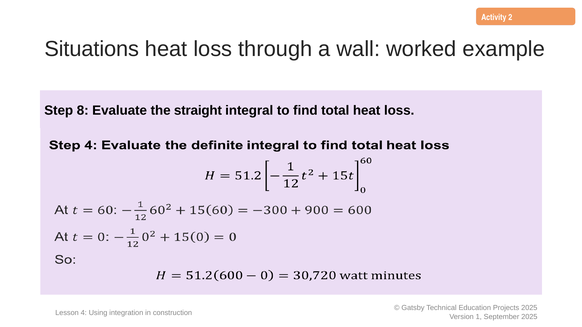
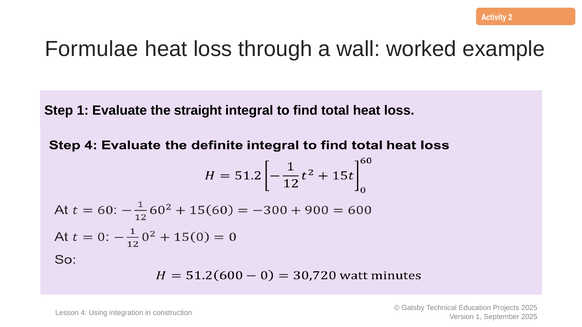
Situations: Situations -> Formulae
Step 8: 8 -> 1
